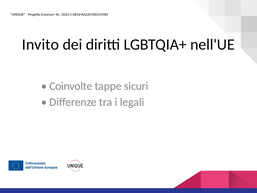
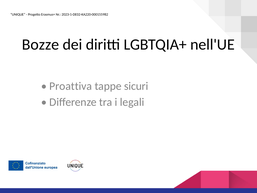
Invito: Invito -> Bozze
Coinvolte: Coinvolte -> Proattiva
